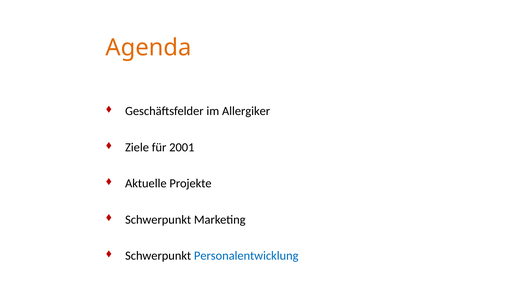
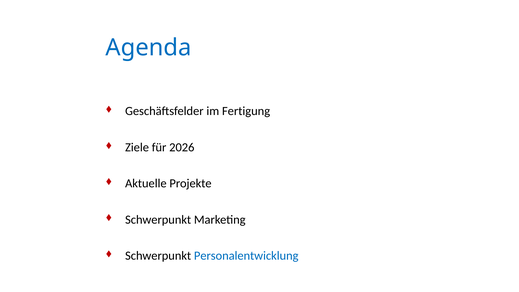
Agenda colour: orange -> blue
Allergiker: Allergiker -> Fertigung
2001: 2001 -> 2026
